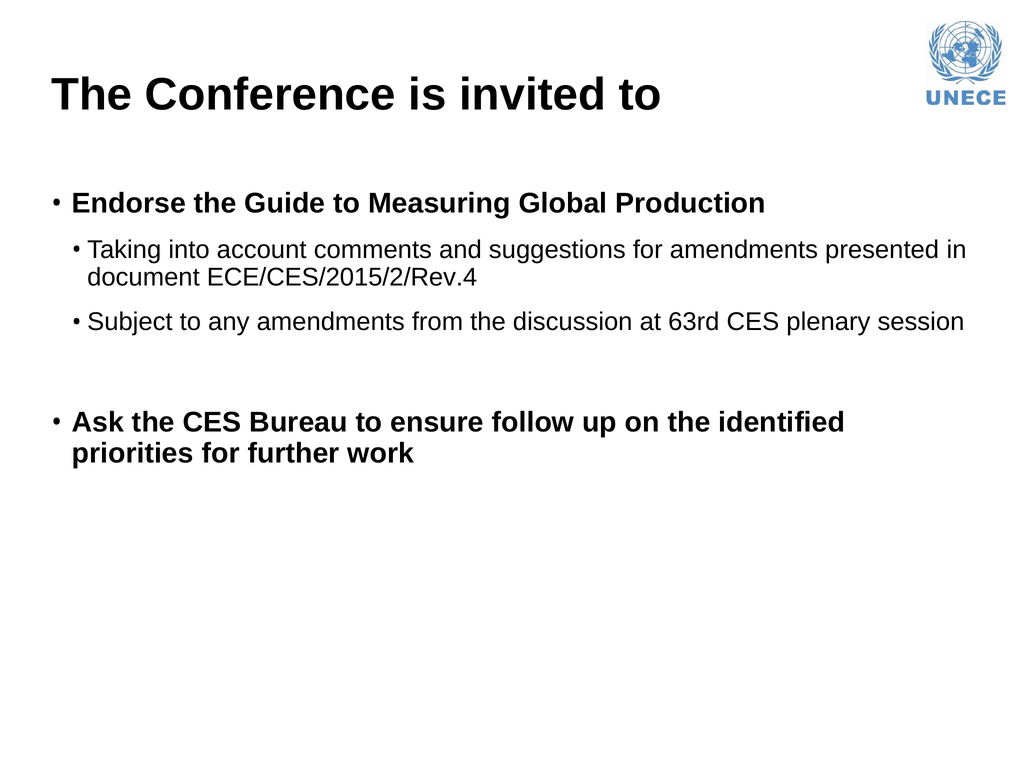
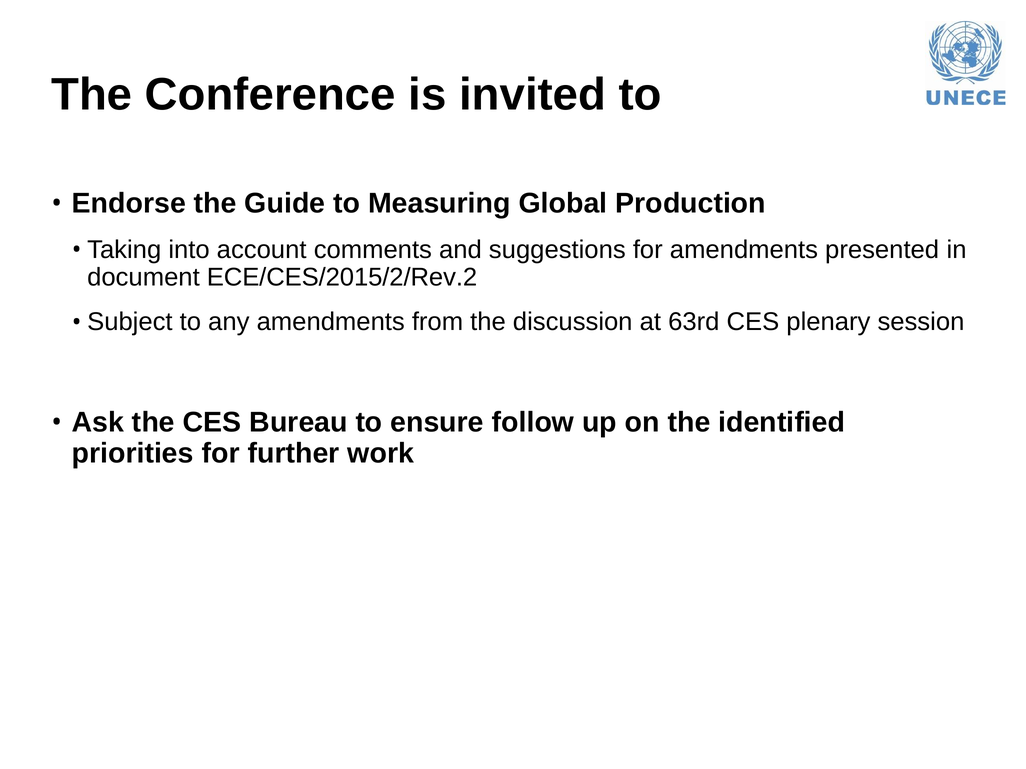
ECE/CES/2015/2/Rev.4: ECE/CES/2015/2/Rev.4 -> ECE/CES/2015/2/Rev.2
